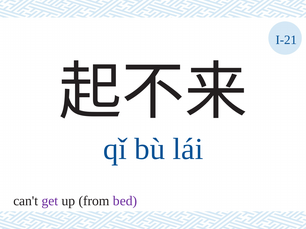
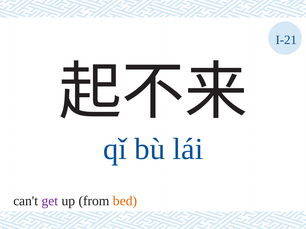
bed colour: purple -> orange
